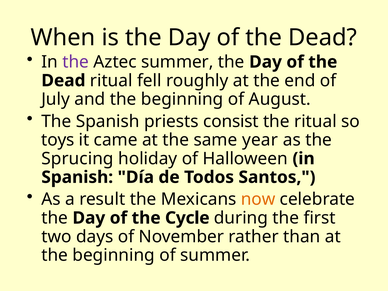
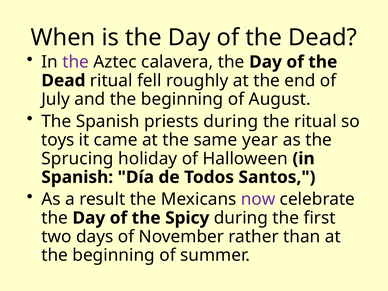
Aztec summer: summer -> calavera
priests consist: consist -> during
now colour: orange -> purple
Cycle: Cycle -> Spicy
